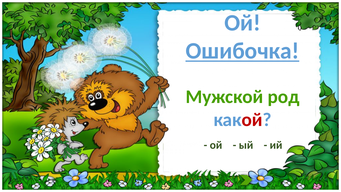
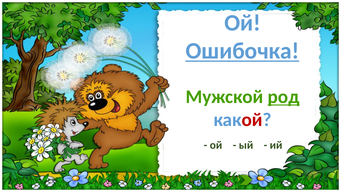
род underline: none -> present
